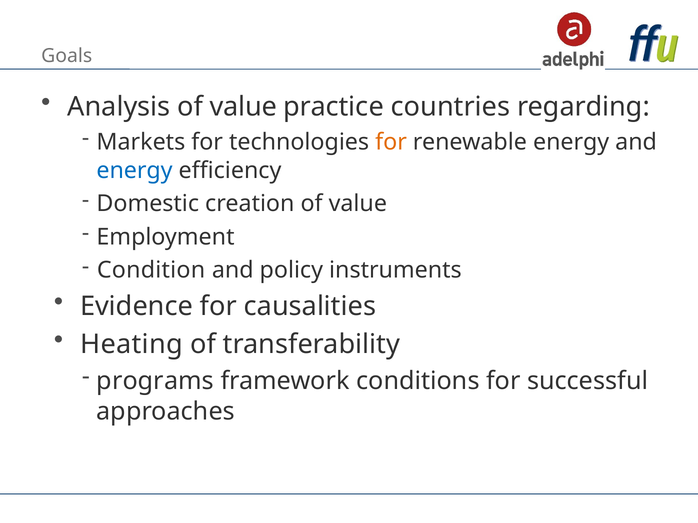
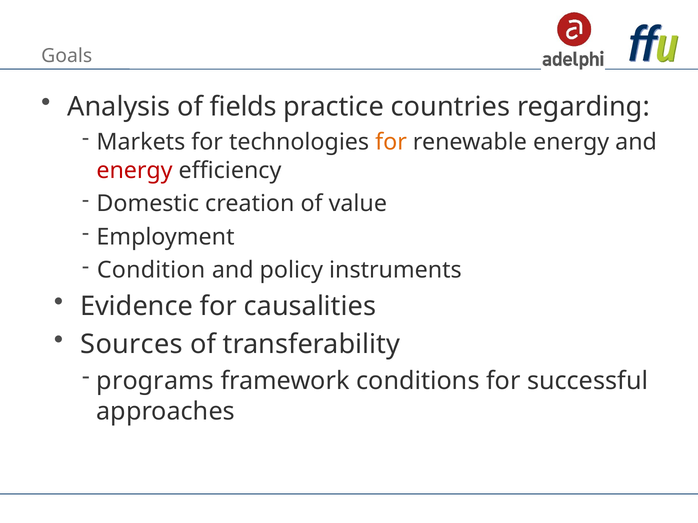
Analysis of value: value -> fields
energy at (135, 171) colour: blue -> red
Heating: Heating -> Sources
